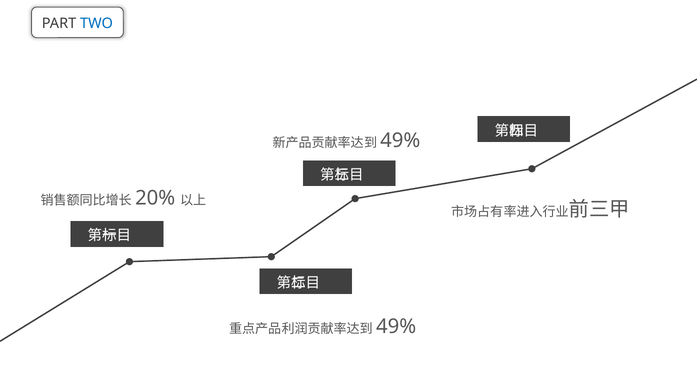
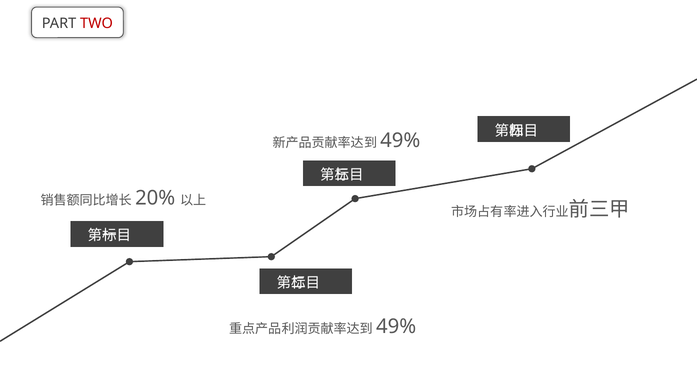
TWO colour: blue -> red
